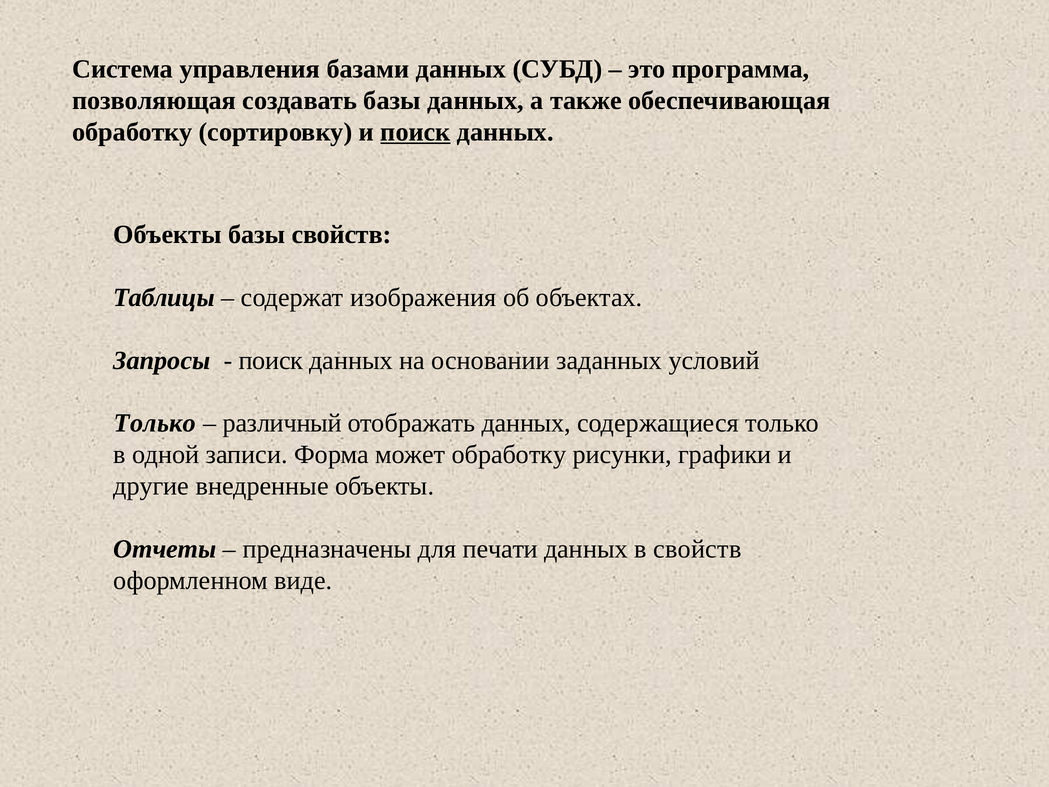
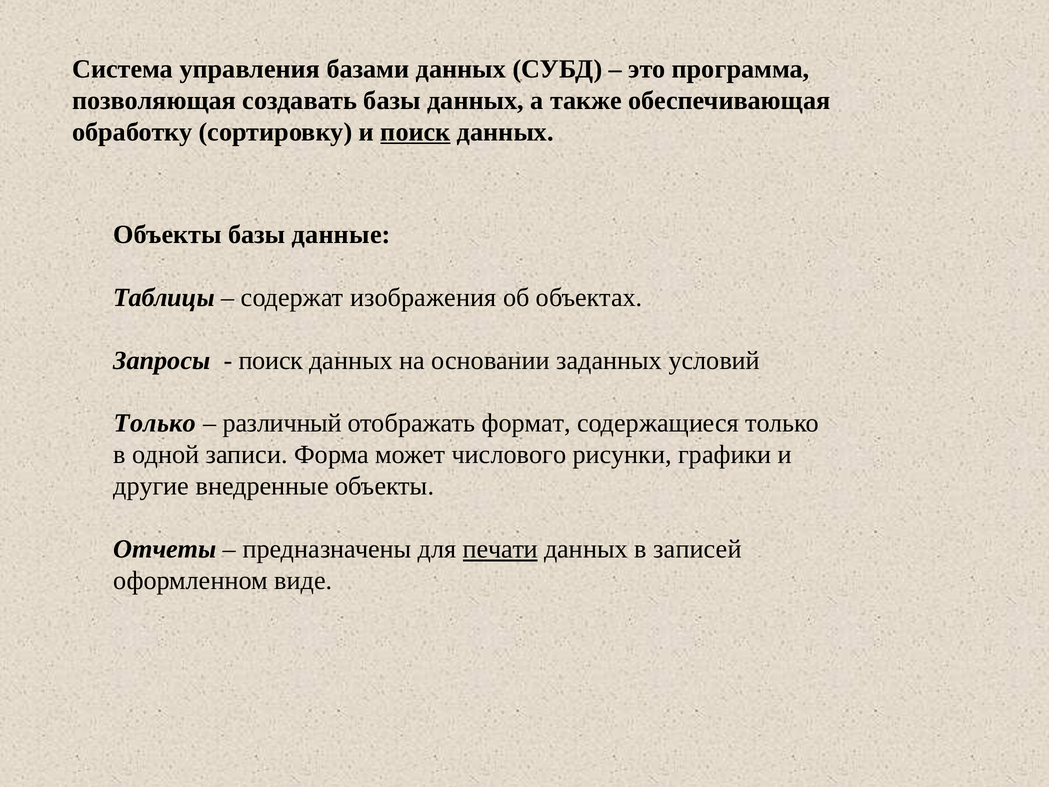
базы свойств: свойств -> данные
отображать данных: данных -> формат
может обработку: обработку -> числового
печати underline: none -> present
в свойств: свойств -> записей
